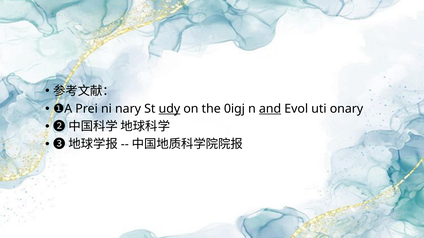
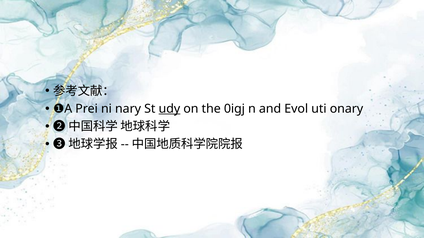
and underline: present -> none
